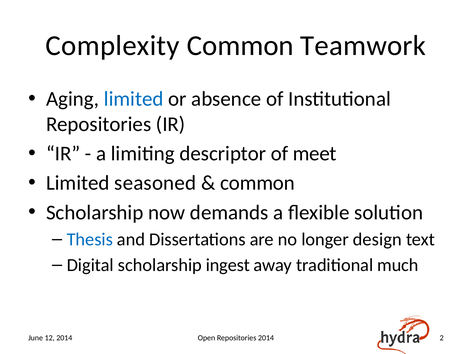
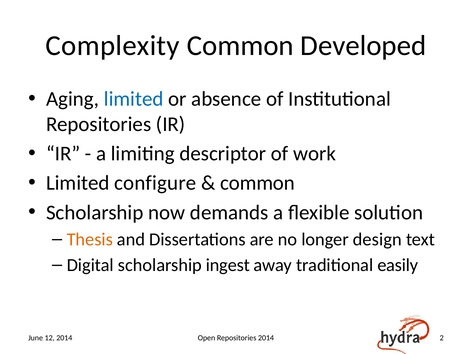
Teamwork: Teamwork -> Developed
meet: meet -> work
seasoned: seasoned -> configure
Thesis colour: blue -> orange
much: much -> easily
